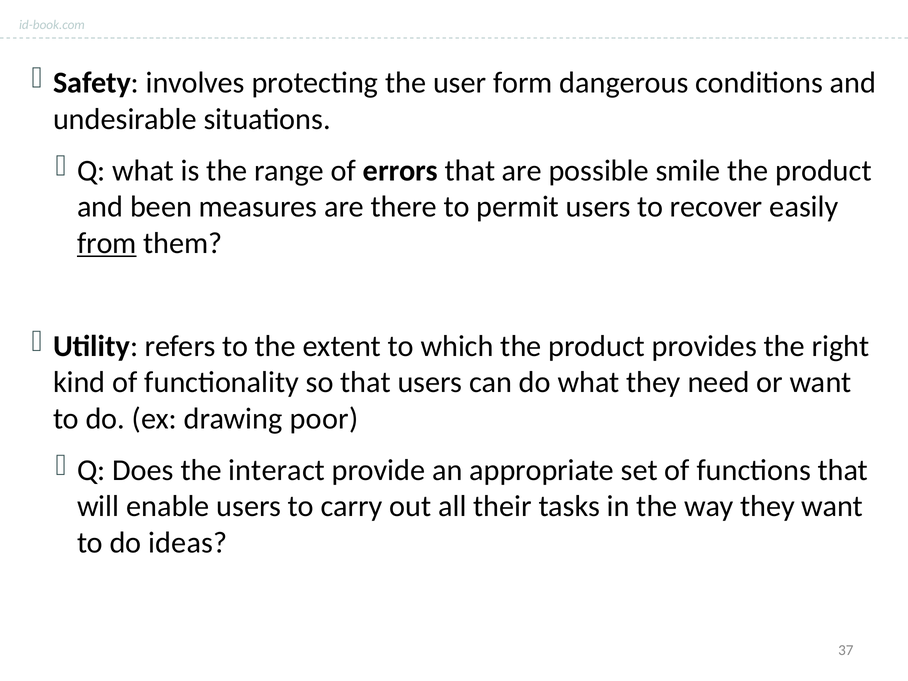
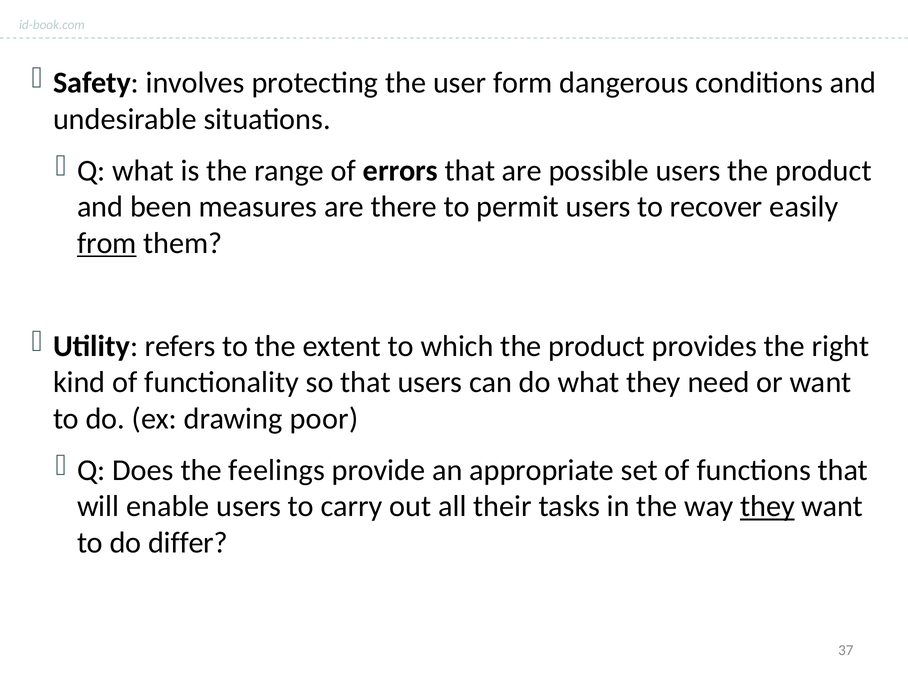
possible smile: smile -> users
interact: interact -> feelings
they at (767, 506) underline: none -> present
ideas: ideas -> differ
